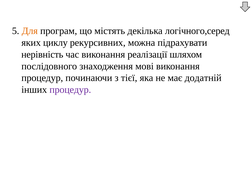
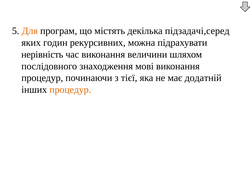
логічного,серед: логічного,серед -> підзадачі,серед
циклу: циклу -> годин
реалізації: реалізації -> величини
процедур at (70, 90) colour: purple -> orange
